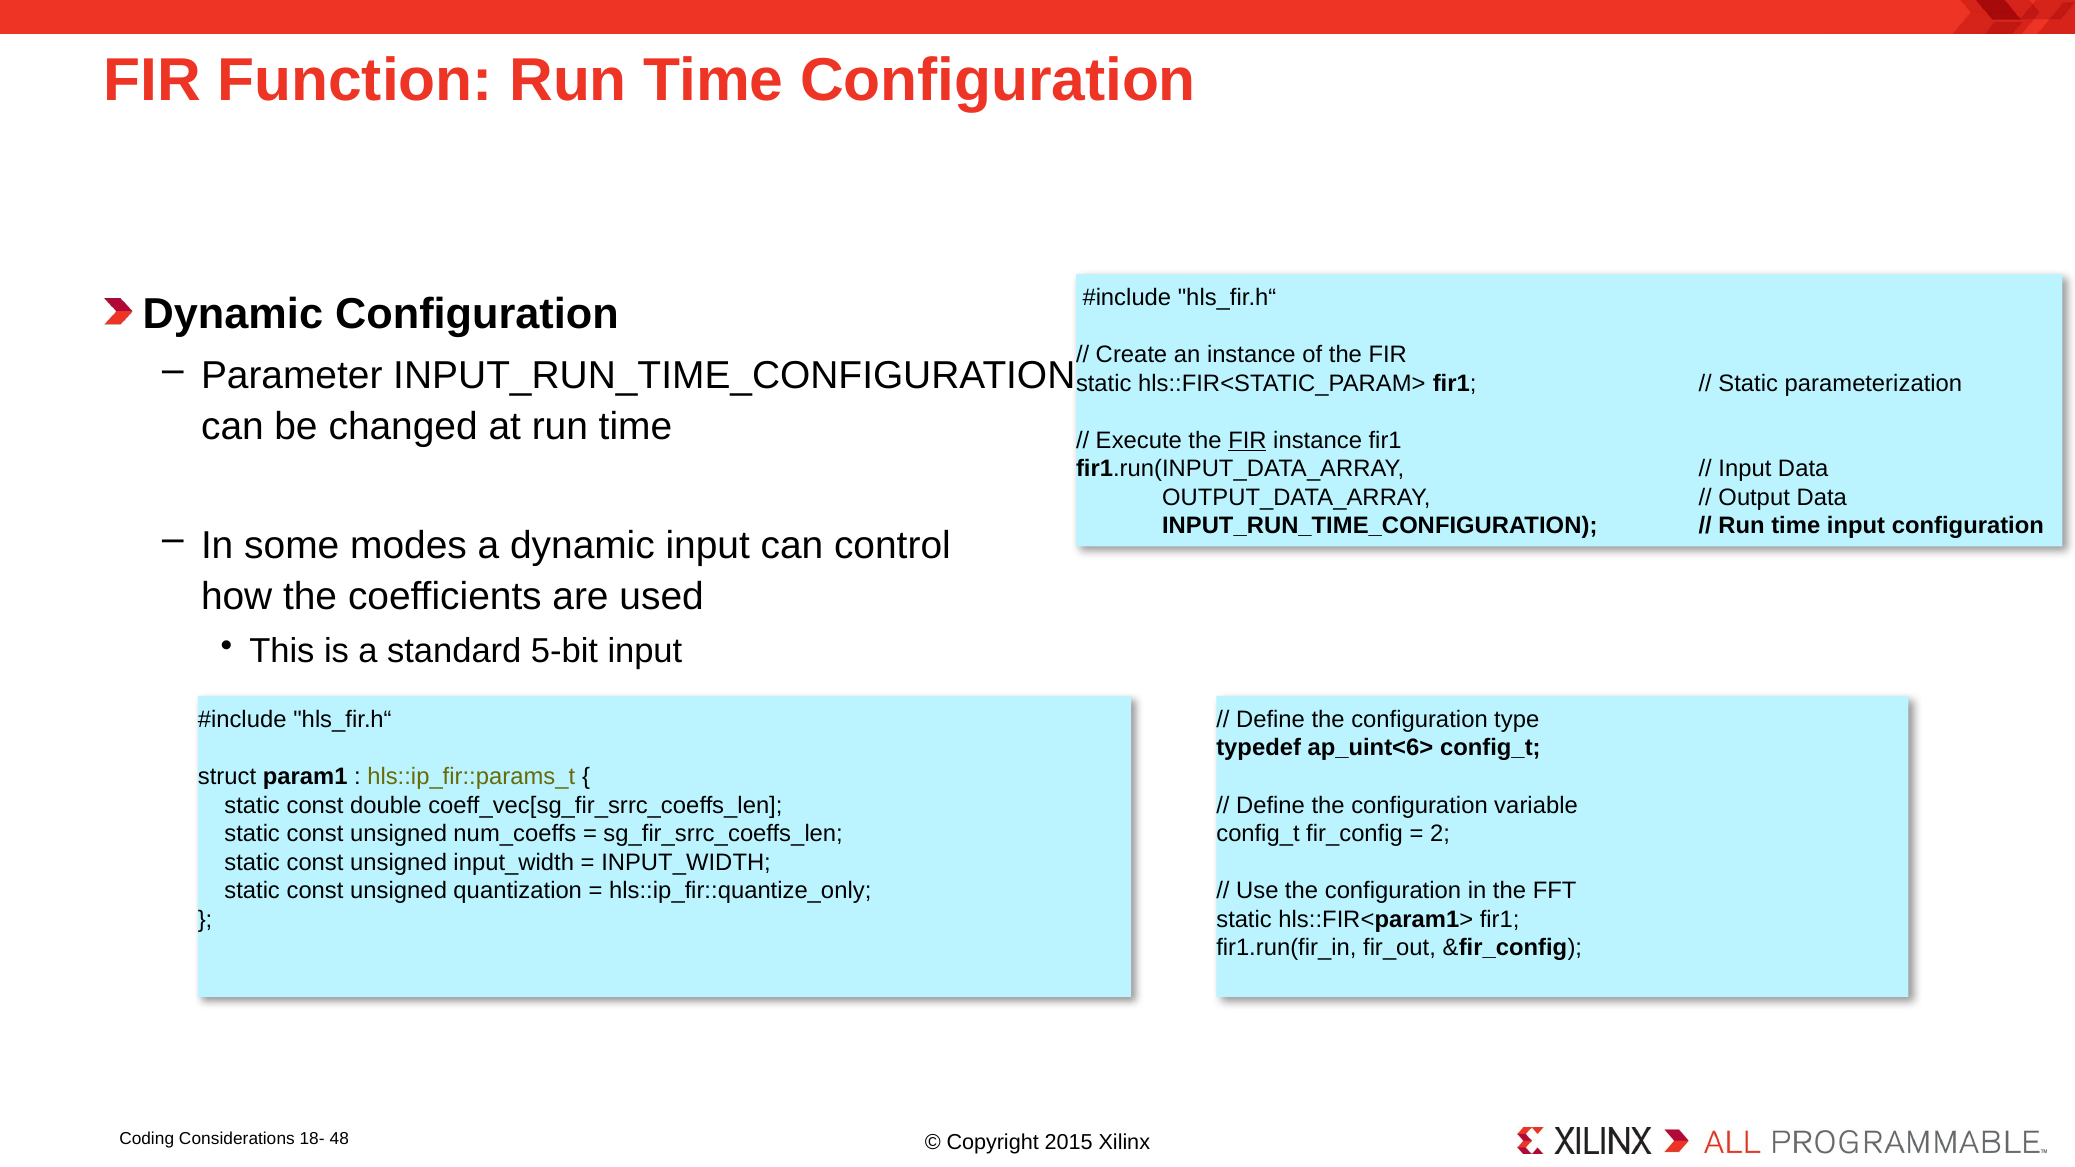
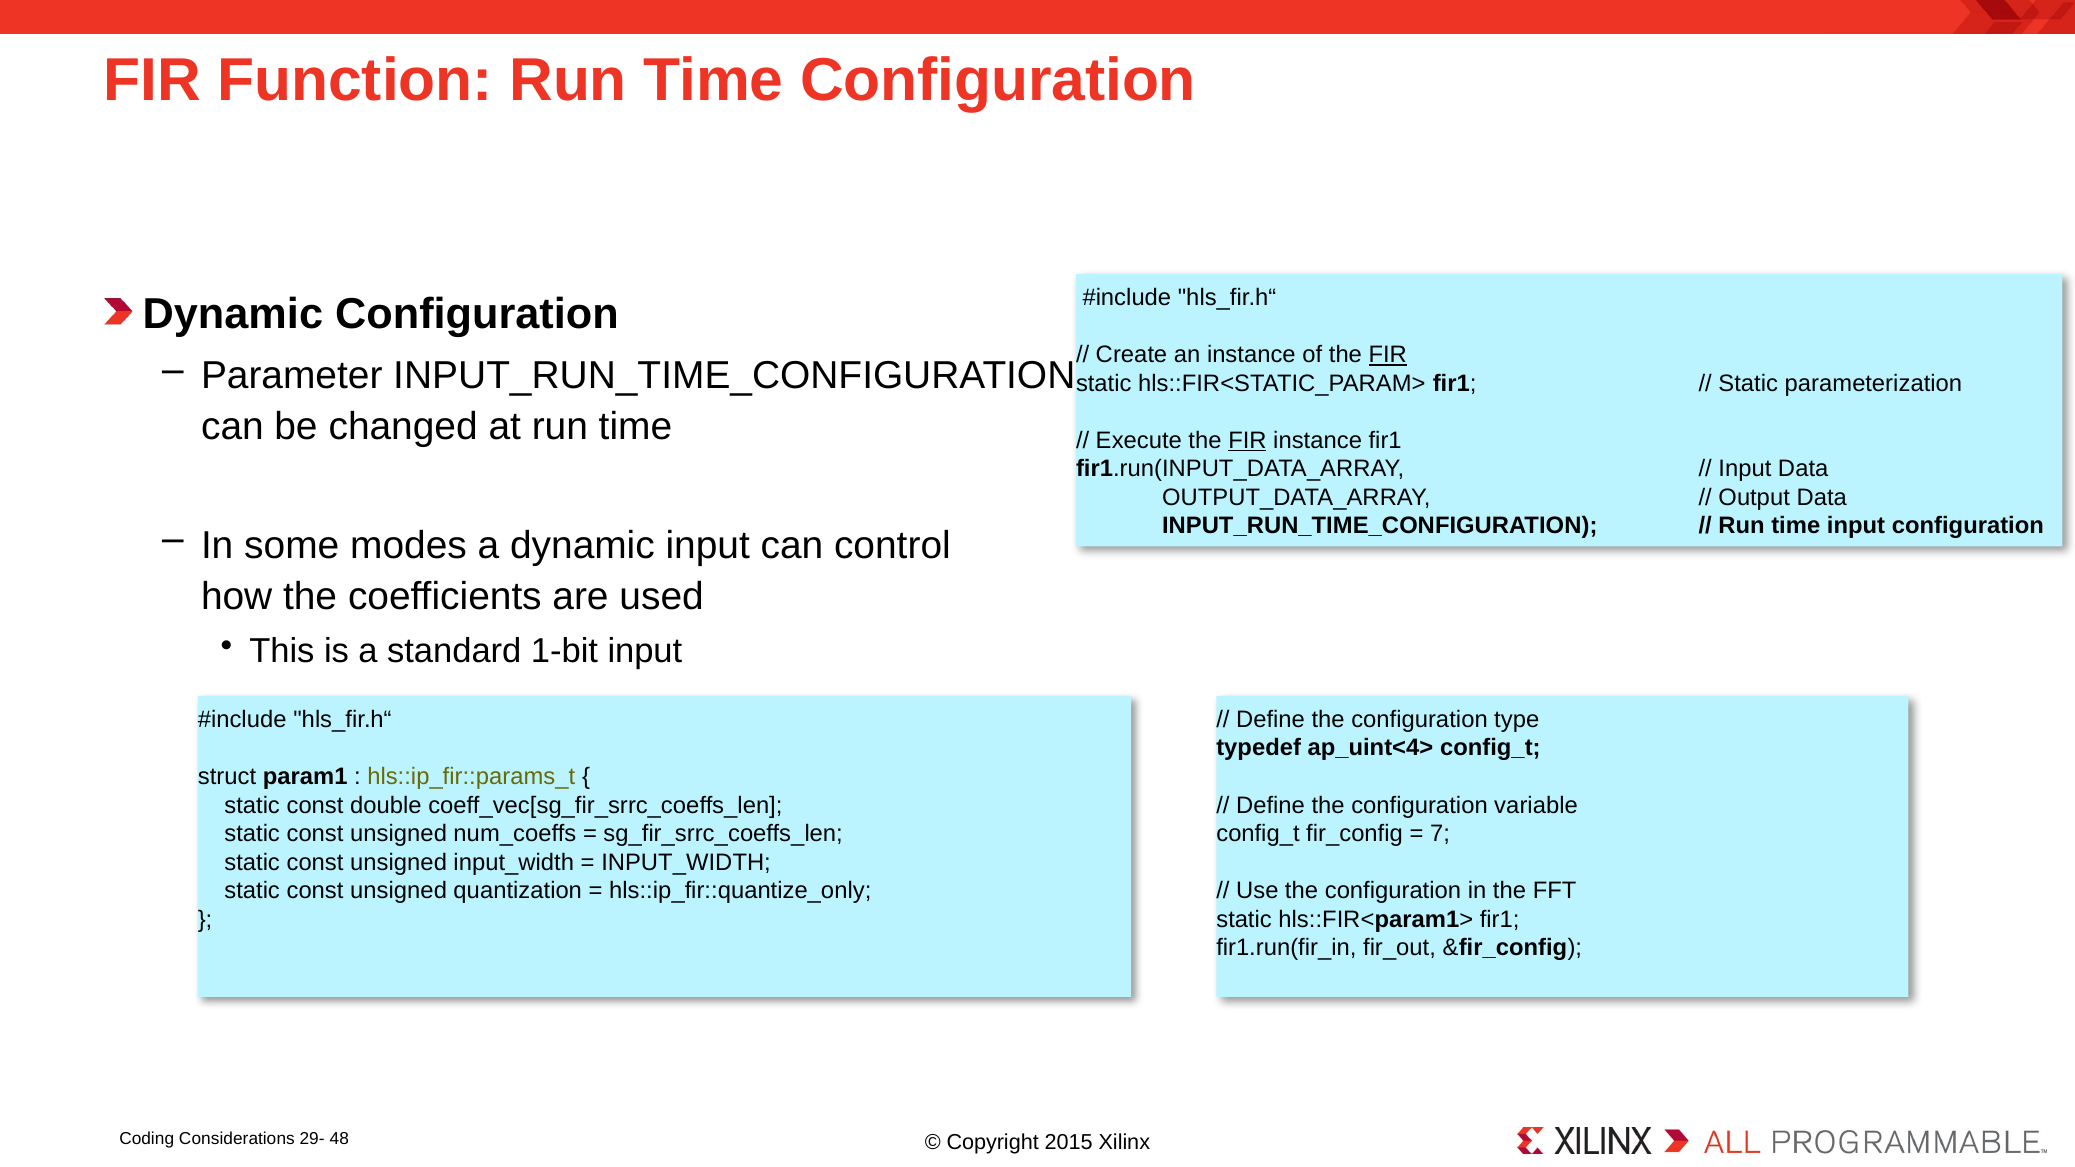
FIR at (1388, 355) underline: none -> present
5-bit: 5-bit -> 1-bit
ap_uint<6>: ap_uint<6> -> ap_uint<4>
2: 2 -> 7
18-: 18- -> 29-
